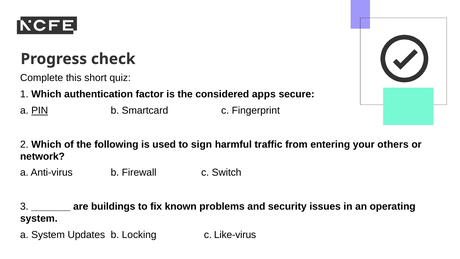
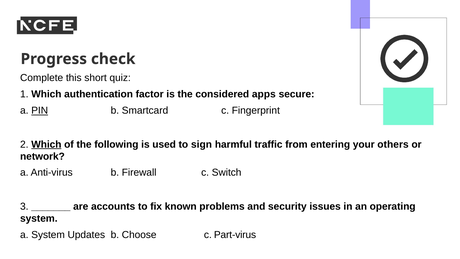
Which at (46, 144) underline: none -> present
buildings: buildings -> accounts
Locking: Locking -> Choose
Like-virus: Like-virus -> Part-virus
